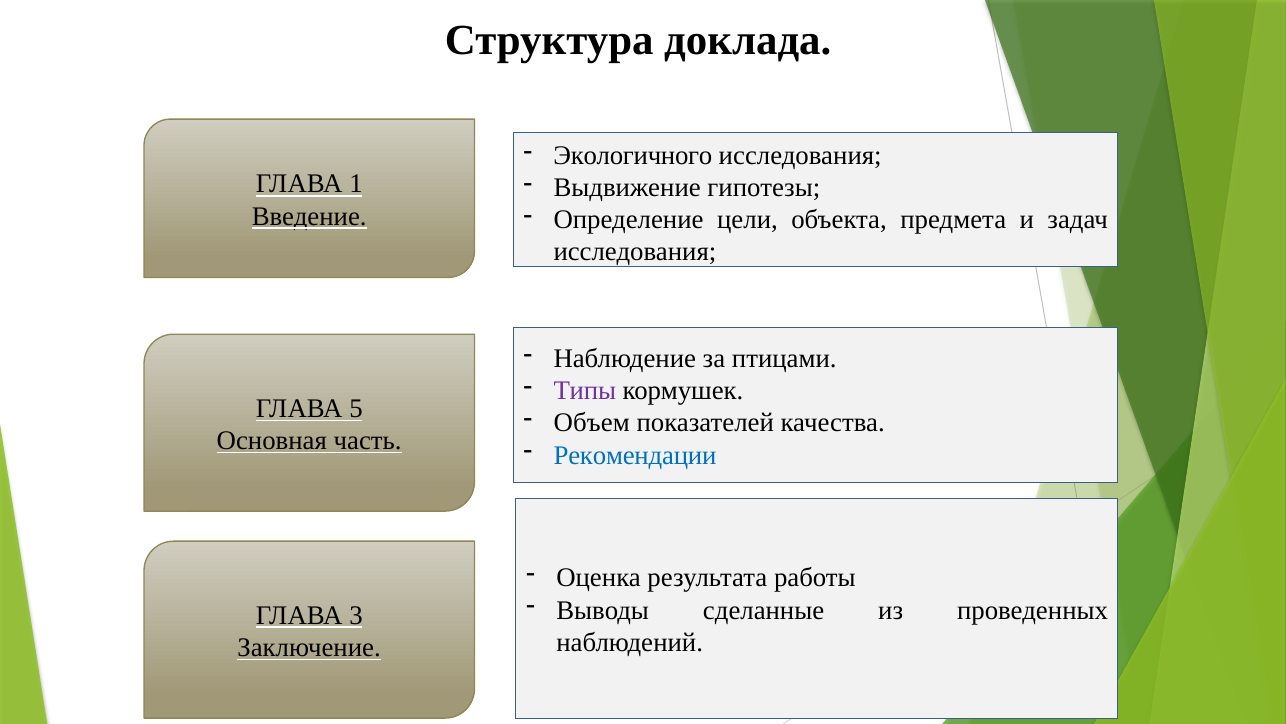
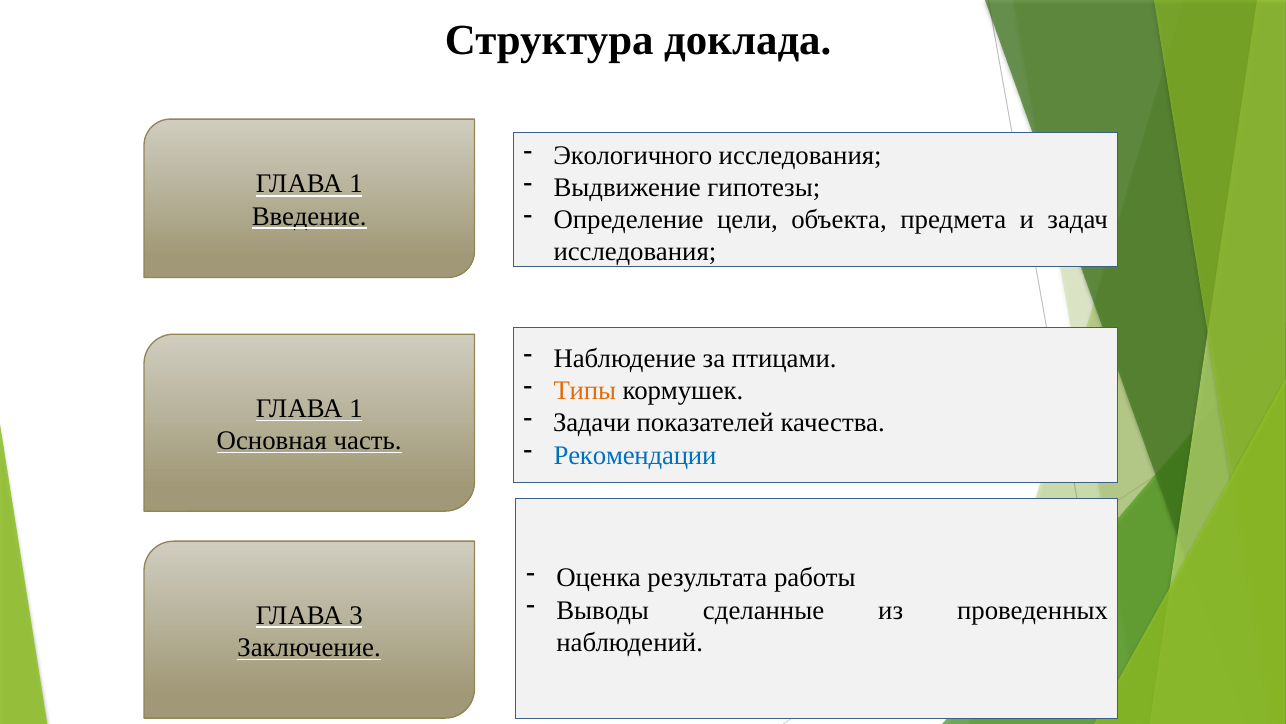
Типы colour: purple -> orange
5 at (356, 408): 5 -> 1
Объем: Объем -> Задачи
